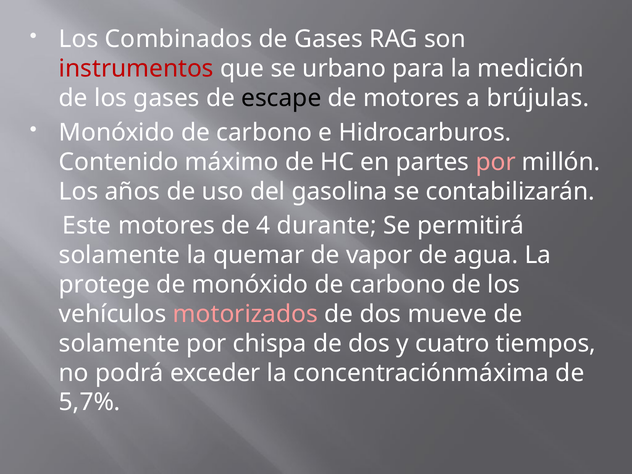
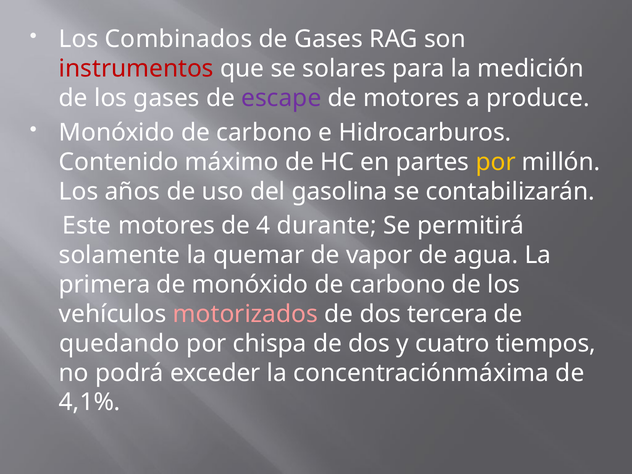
urbano: urbano -> solares
escape colour: black -> purple
brújulas: brújulas -> produce
por at (496, 162) colour: pink -> yellow
protege: protege -> primera
mueve: mueve -> tercera
solamente at (120, 343): solamente -> quedando
5,7%: 5,7% -> 4,1%
